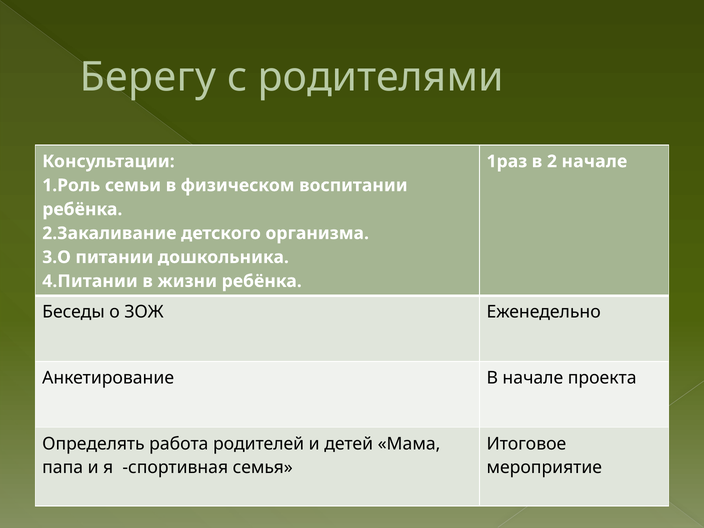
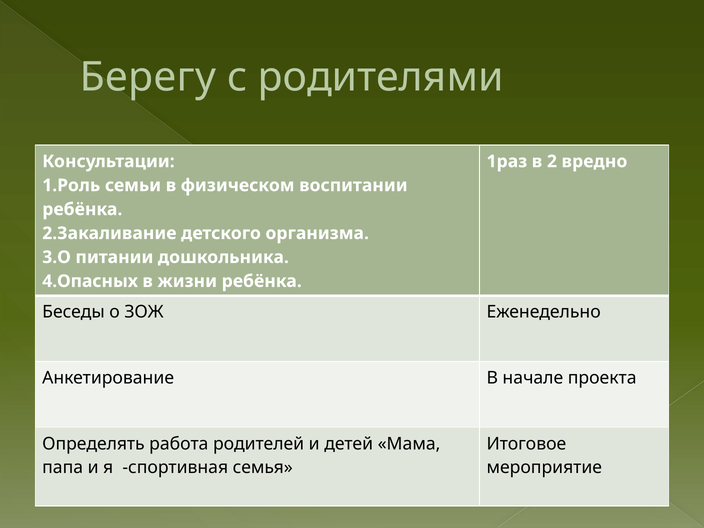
2 начале: начале -> вредно
4.Питании: 4.Питании -> 4.Опасных
